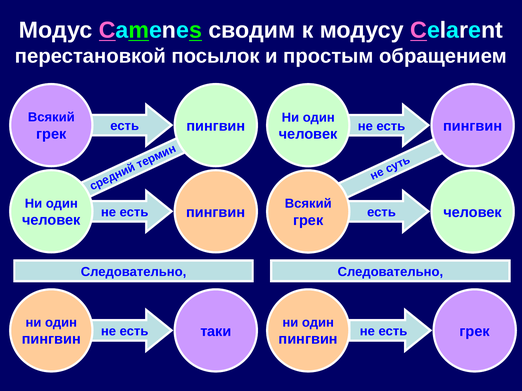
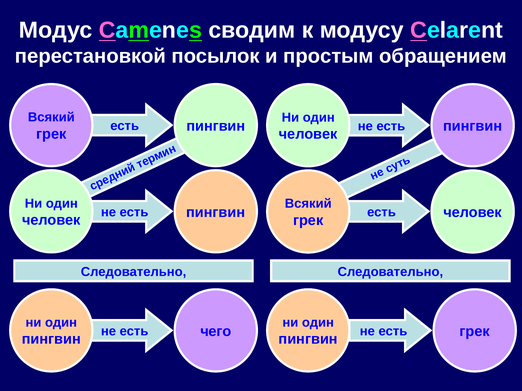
таки: таки -> чего
